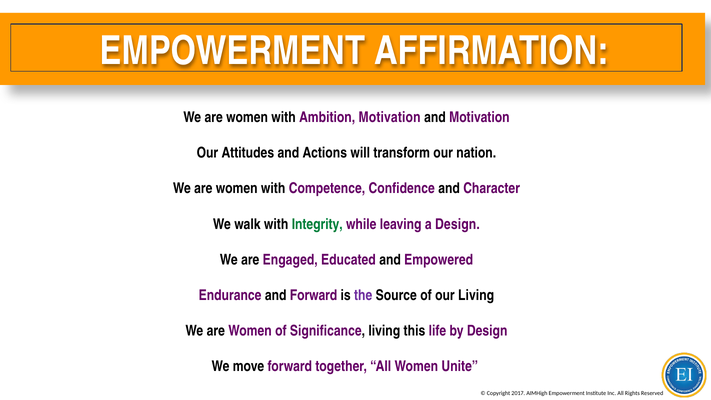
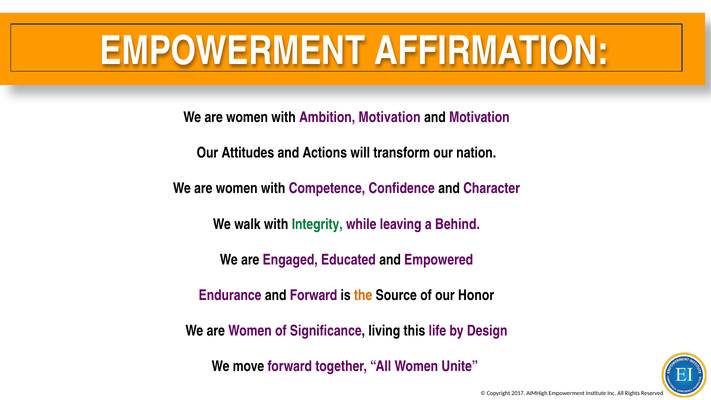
a Design: Design -> Behind
the colour: purple -> orange
our Living: Living -> Honor
